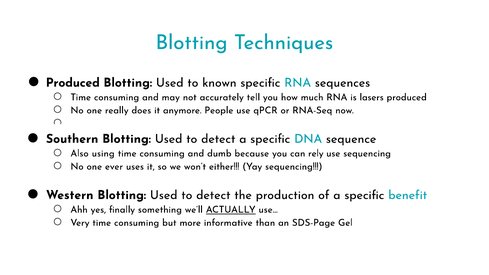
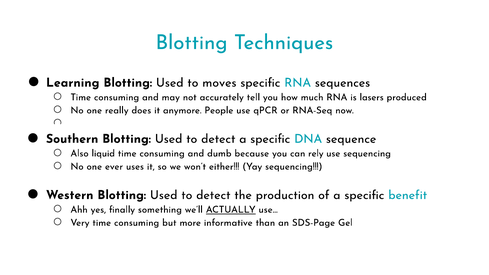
Produced at (73, 83): Produced -> Learning
known: known -> moves
using: using -> liquid
